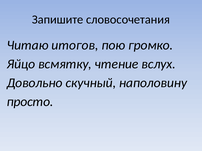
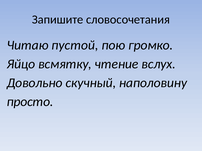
итогов: итогов -> пустой
